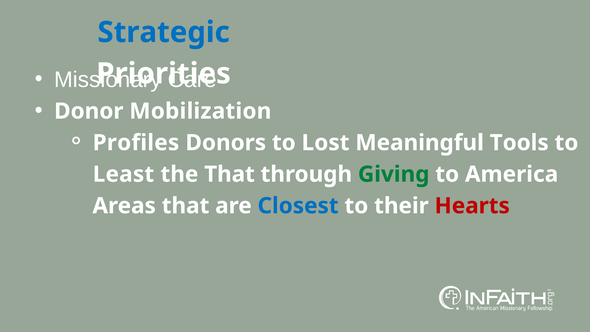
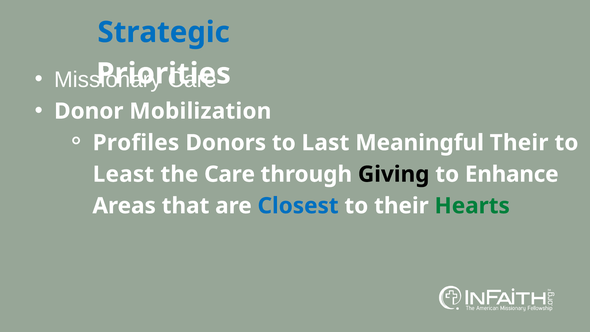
Lost: Lost -> Last
Meaningful Tools: Tools -> Their
the That: That -> Care
Giving colour: green -> black
America: America -> Enhance
Hearts colour: red -> green
